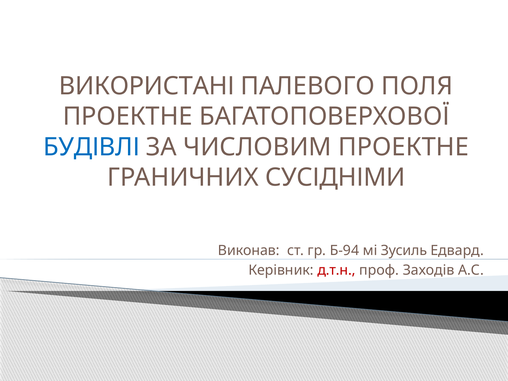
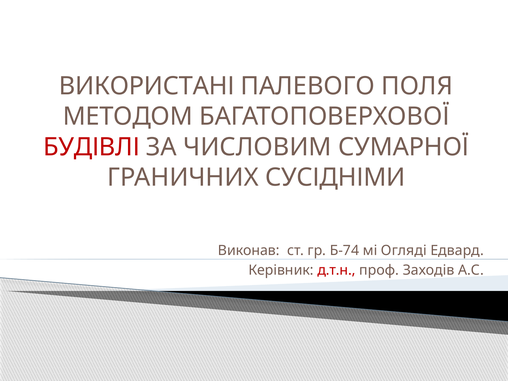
ПРОЕКТНЕ at (128, 116): ПРОЕКТНЕ -> МЕТОДОМ
БУДІВЛІ colour: blue -> red
ЧИСЛОВИМ ПРОЕКТНЕ: ПРОЕКТНЕ -> СУМАРНОЇ
Б-94: Б-94 -> Б-74
Зусиль: Зусиль -> Огляді
